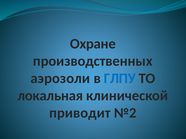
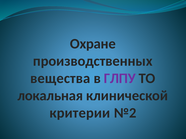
аэрозоли: аэрозоли -> вещества
ГЛПУ colour: blue -> purple
приводит: приводит -> критерии
